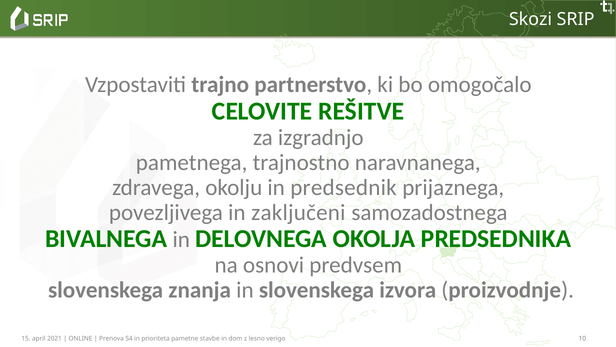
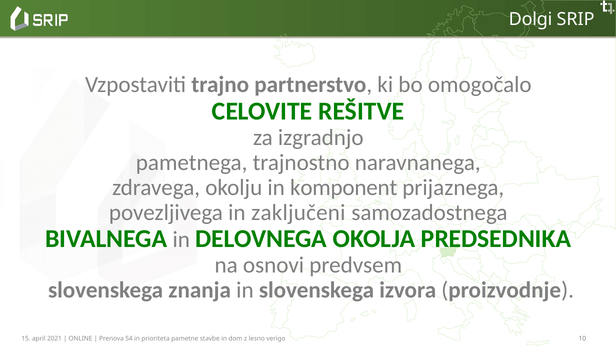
Skozi: Skozi -> Dolgi
predsednik: predsednik -> komponent
